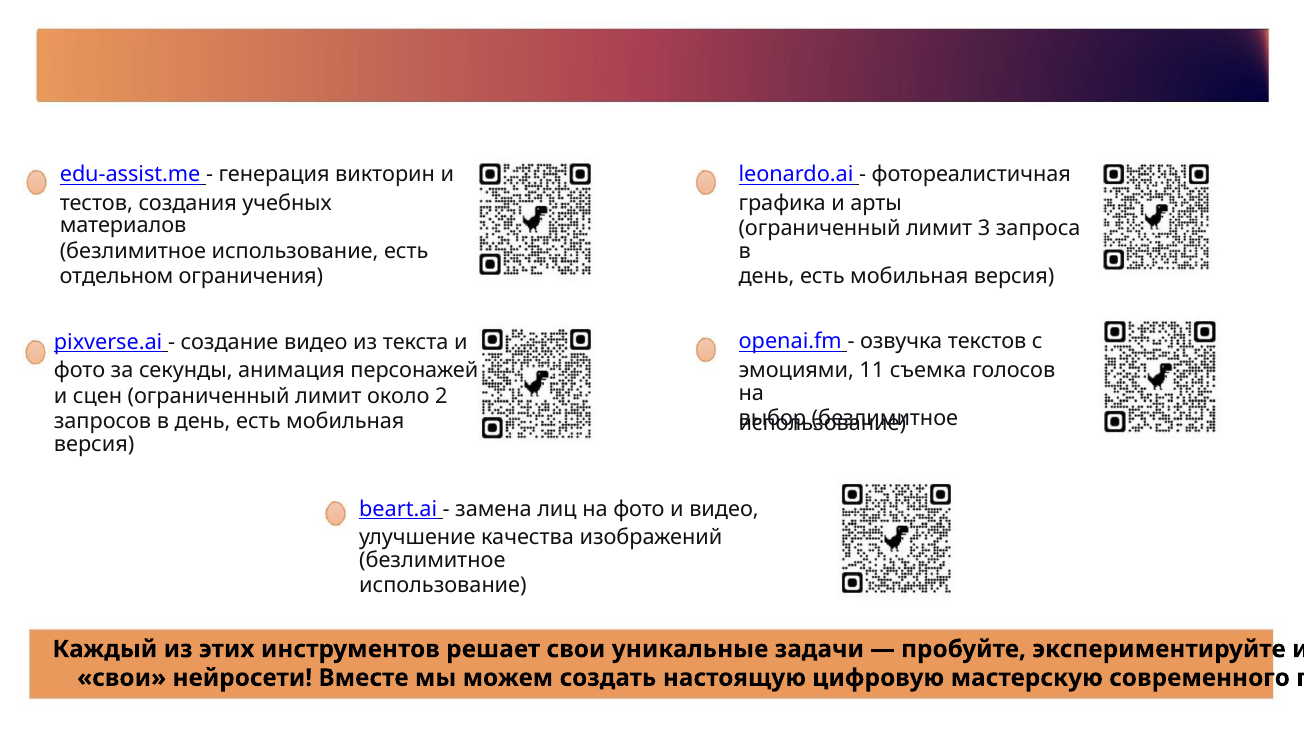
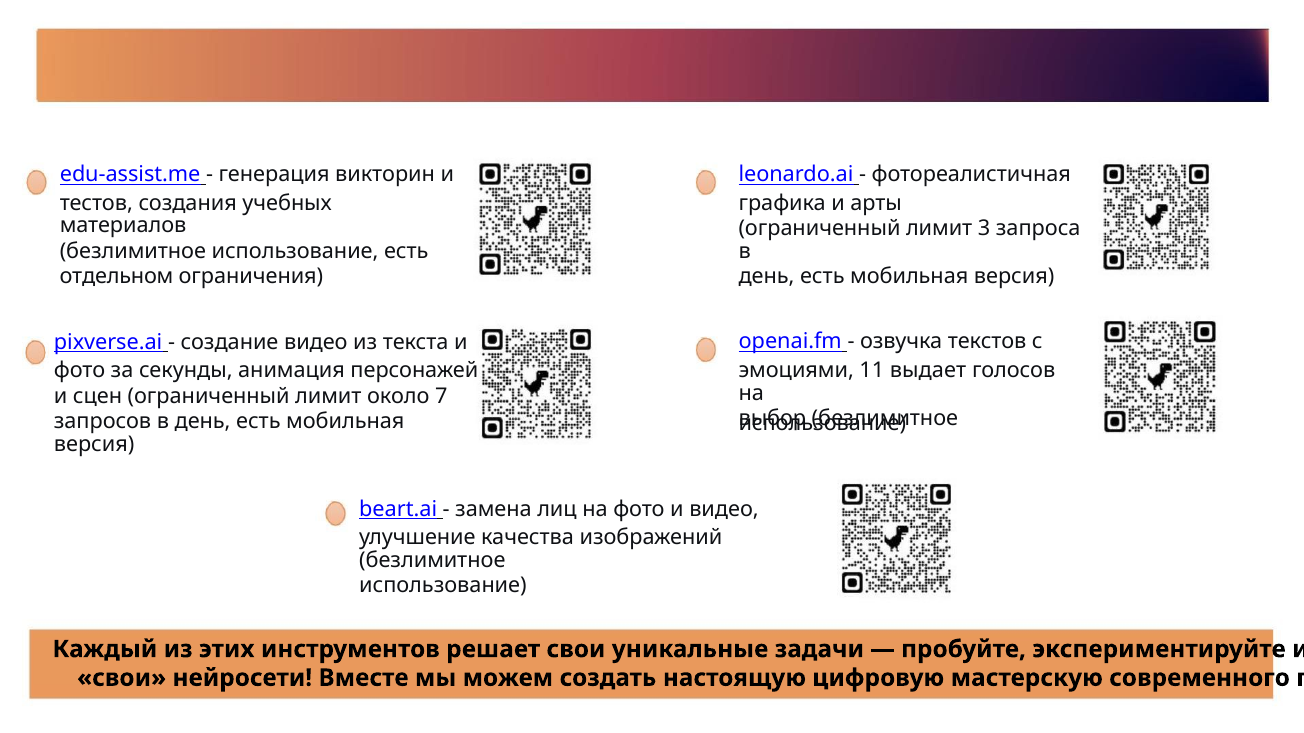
съемка: съемка -> выдает
2: 2 -> 7
